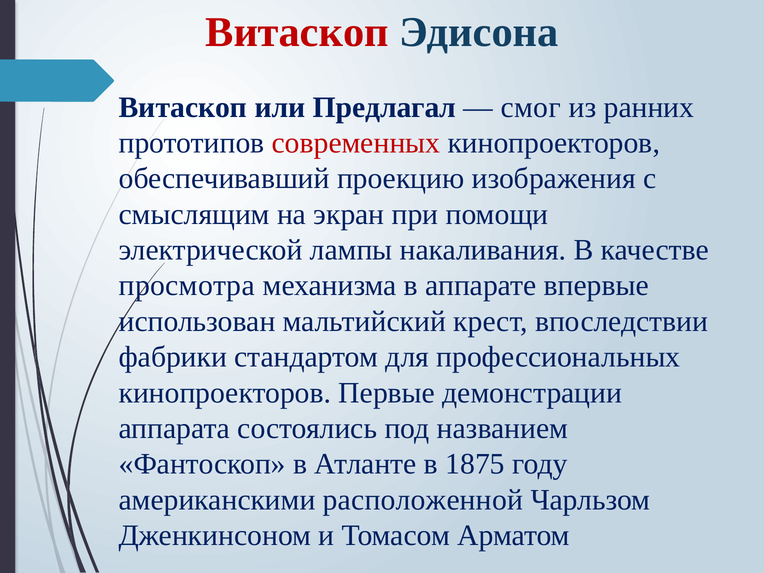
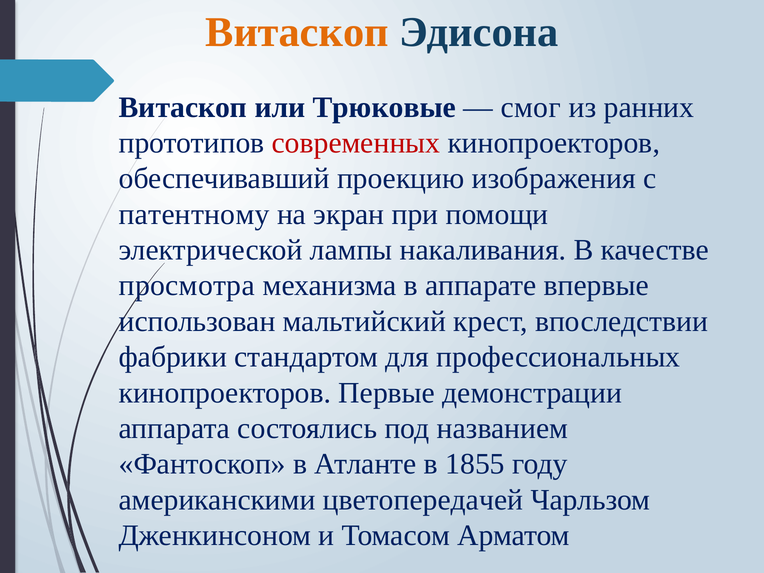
Витаскоп at (297, 32) colour: red -> orange
Предлагал: Предлагал -> Трюковые
смыслящим: смыслящим -> патентному
1875: 1875 -> 1855
расположенной: расположенной -> цветопередачей
